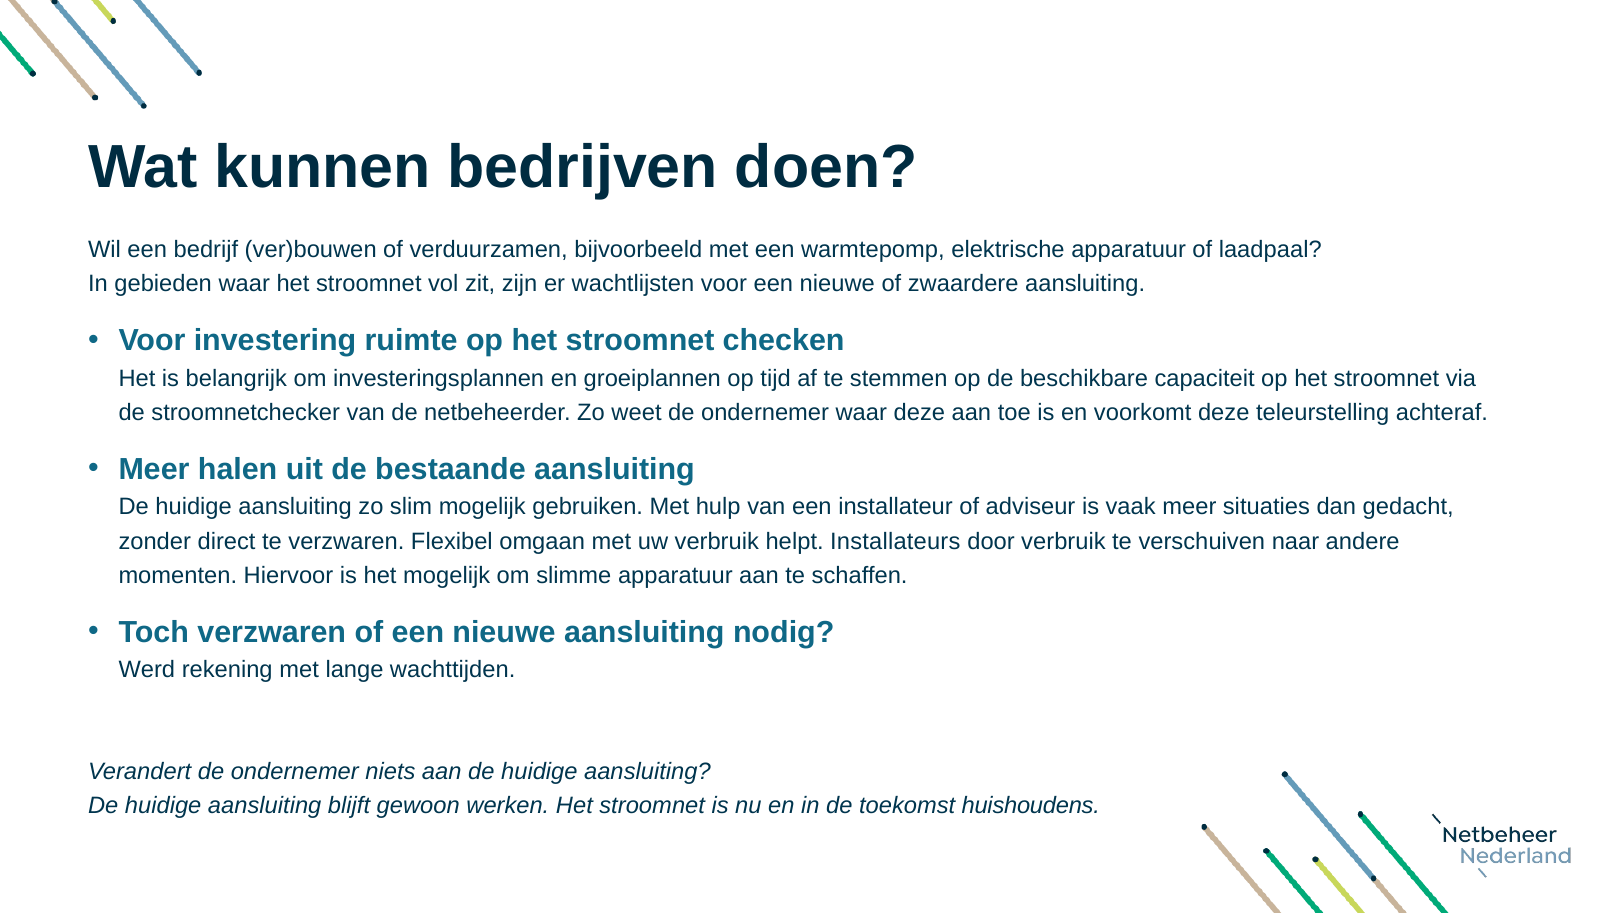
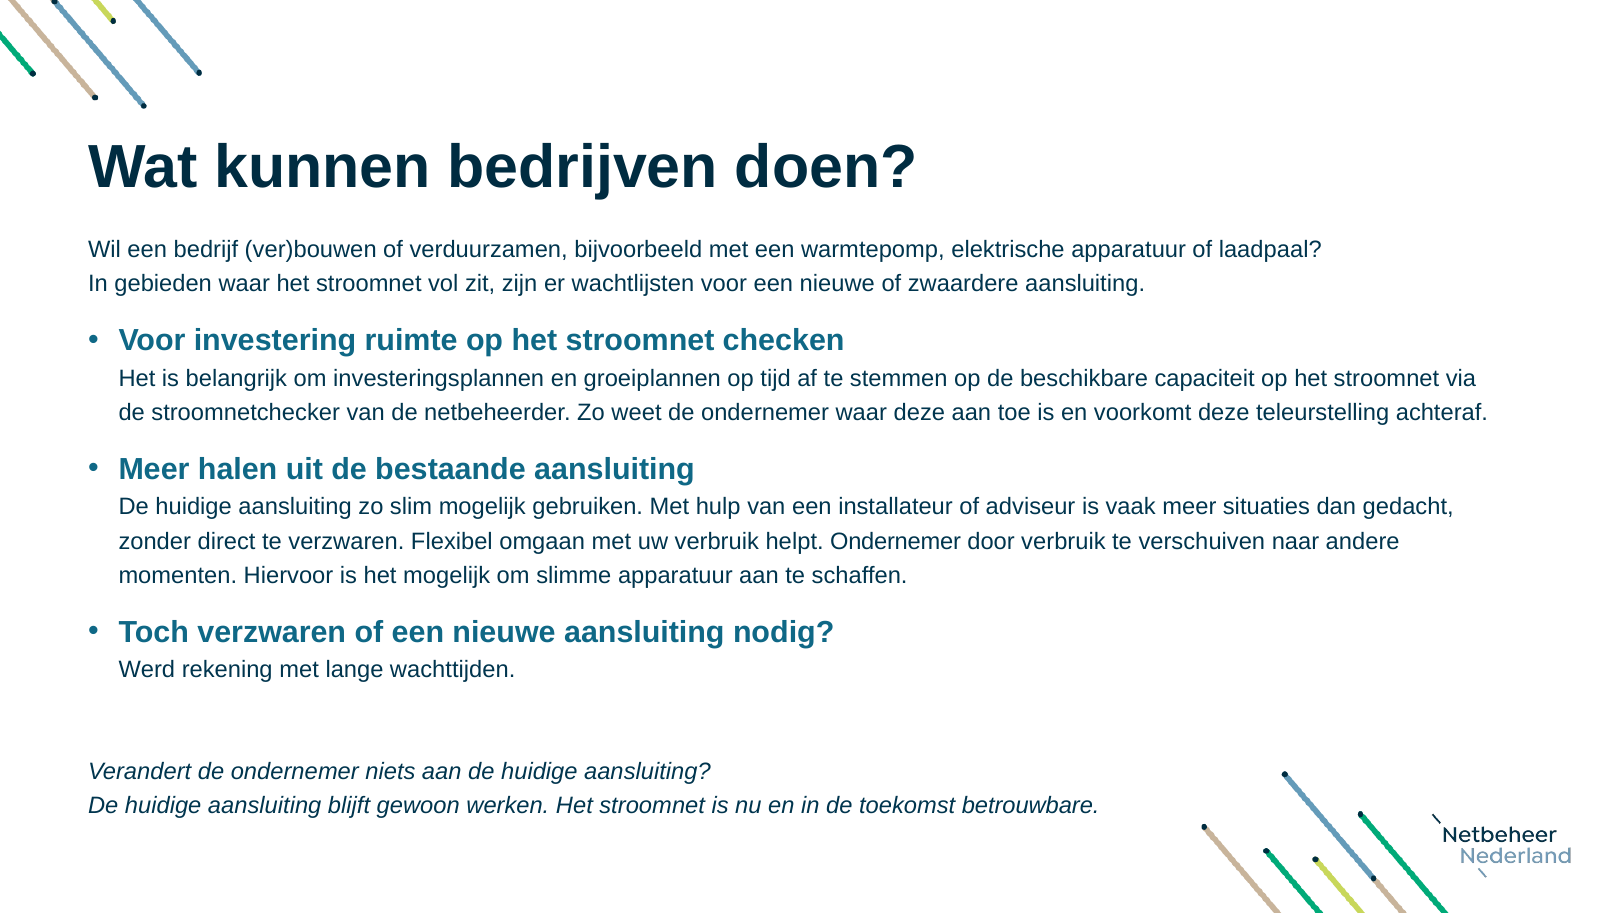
helpt Installateurs: Installateurs -> Ondernemer
huishoudens: huishoudens -> betrouwbare
